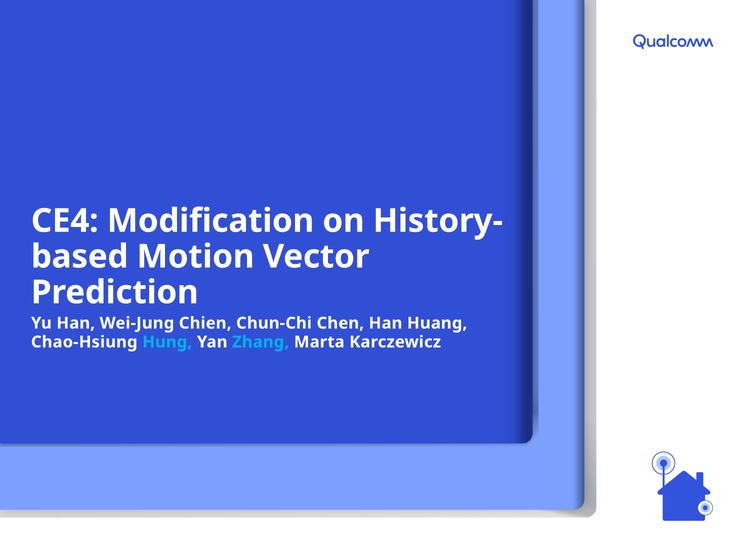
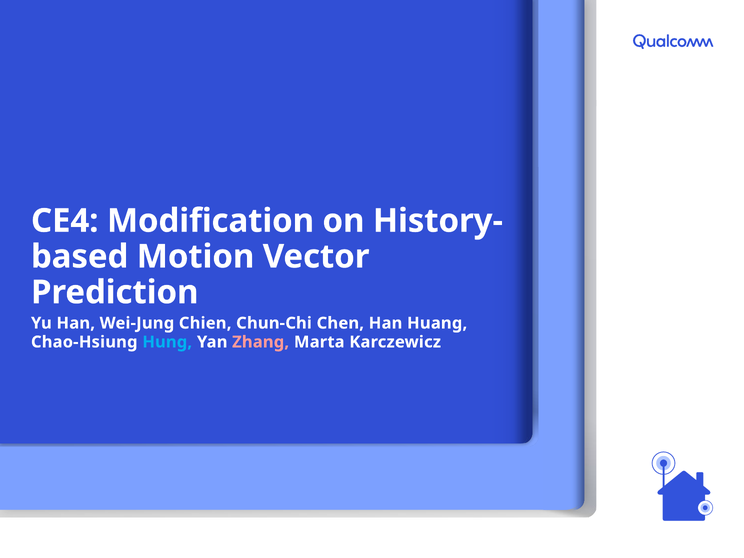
Zhang colour: light blue -> pink
